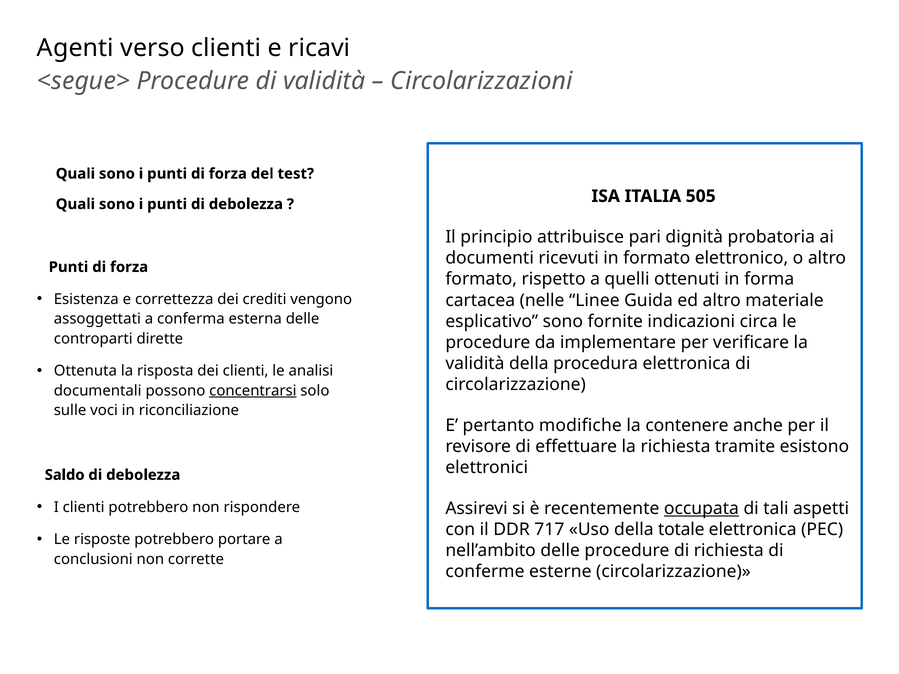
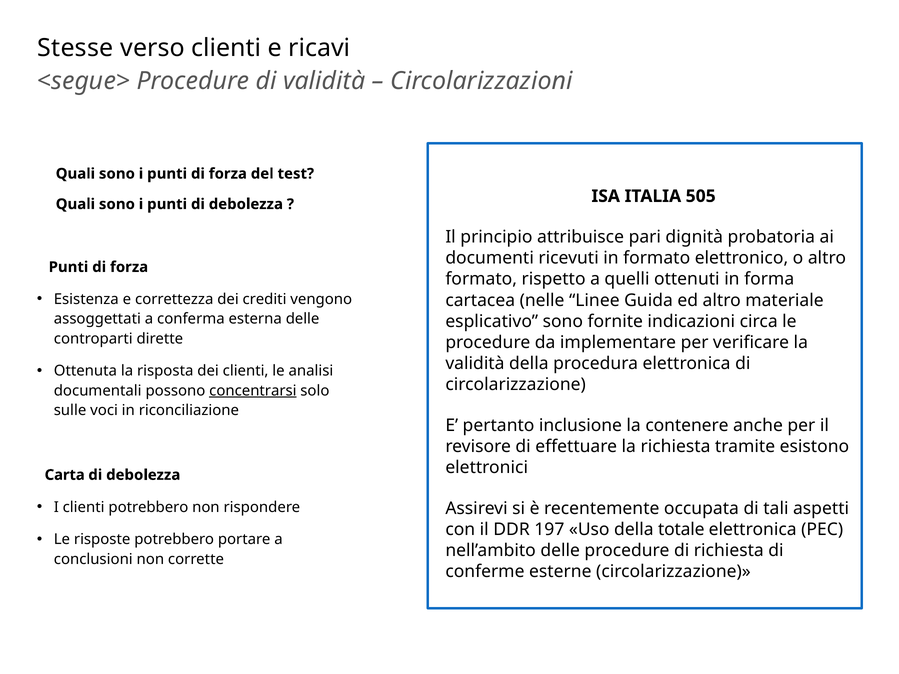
Agenti: Agenti -> Stesse
modifiche: modifiche -> inclusione
Saldo: Saldo -> Carta
occupata underline: present -> none
717: 717 -> 197
